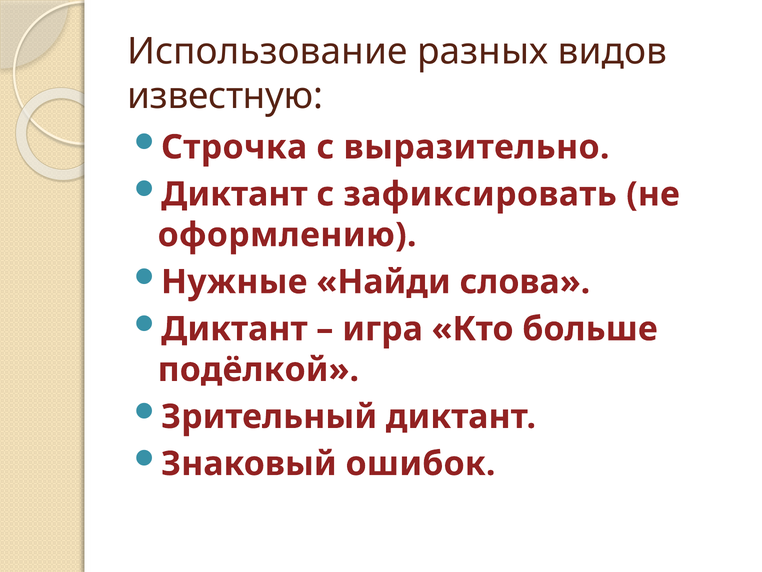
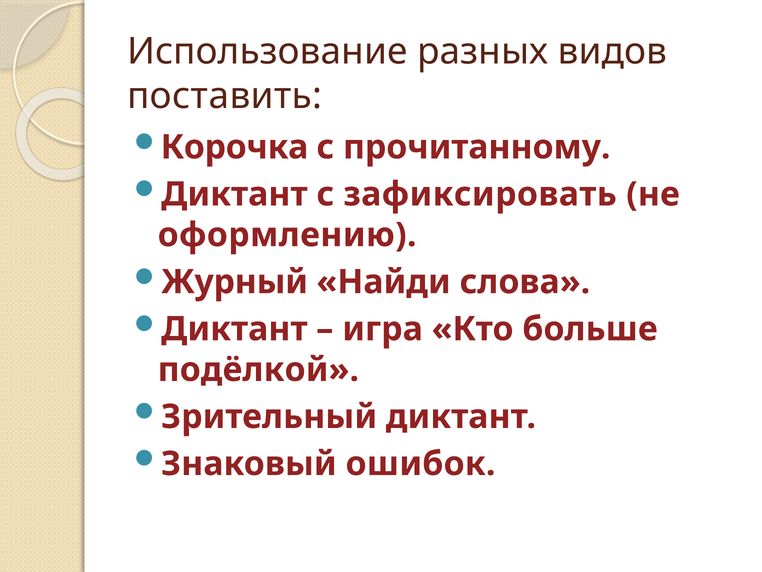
известную: известную -> поставить
Строчка: Строчка -> Корочка
выразительно: выразительно -> прочитанному
Нужные: Нужные -> Журный
